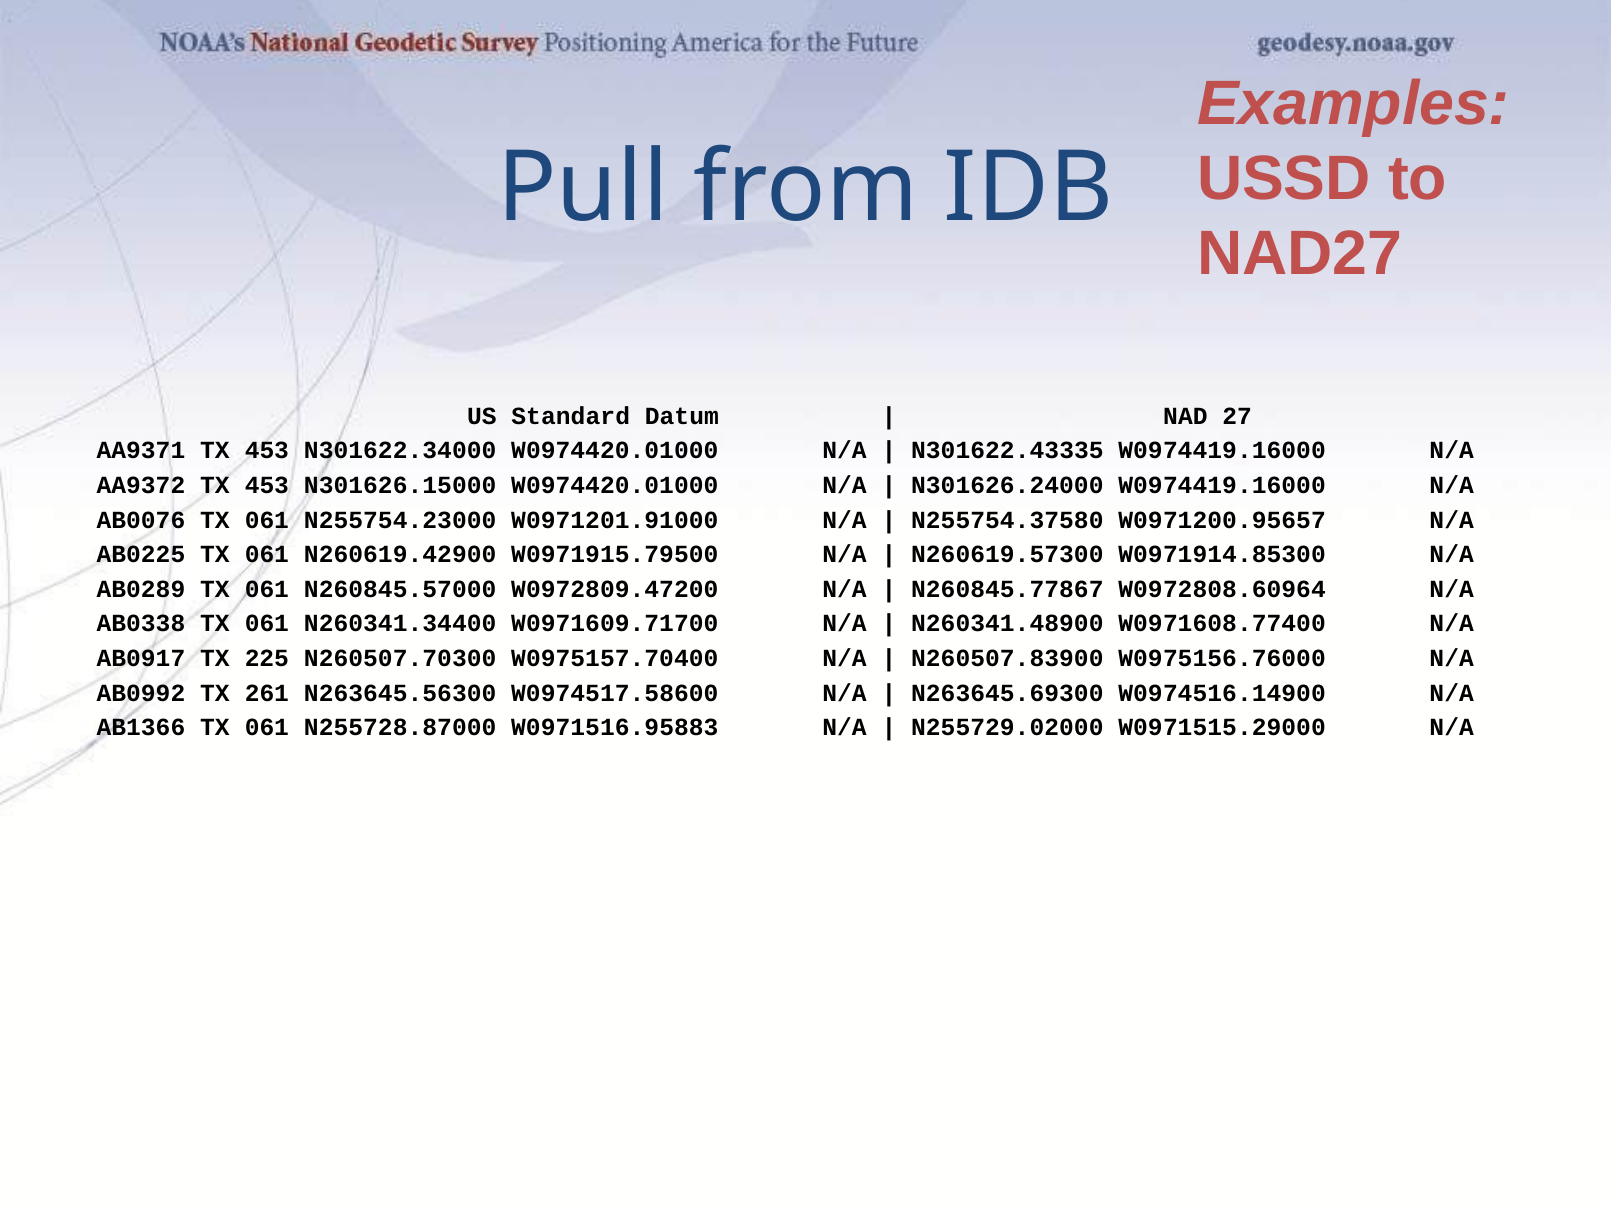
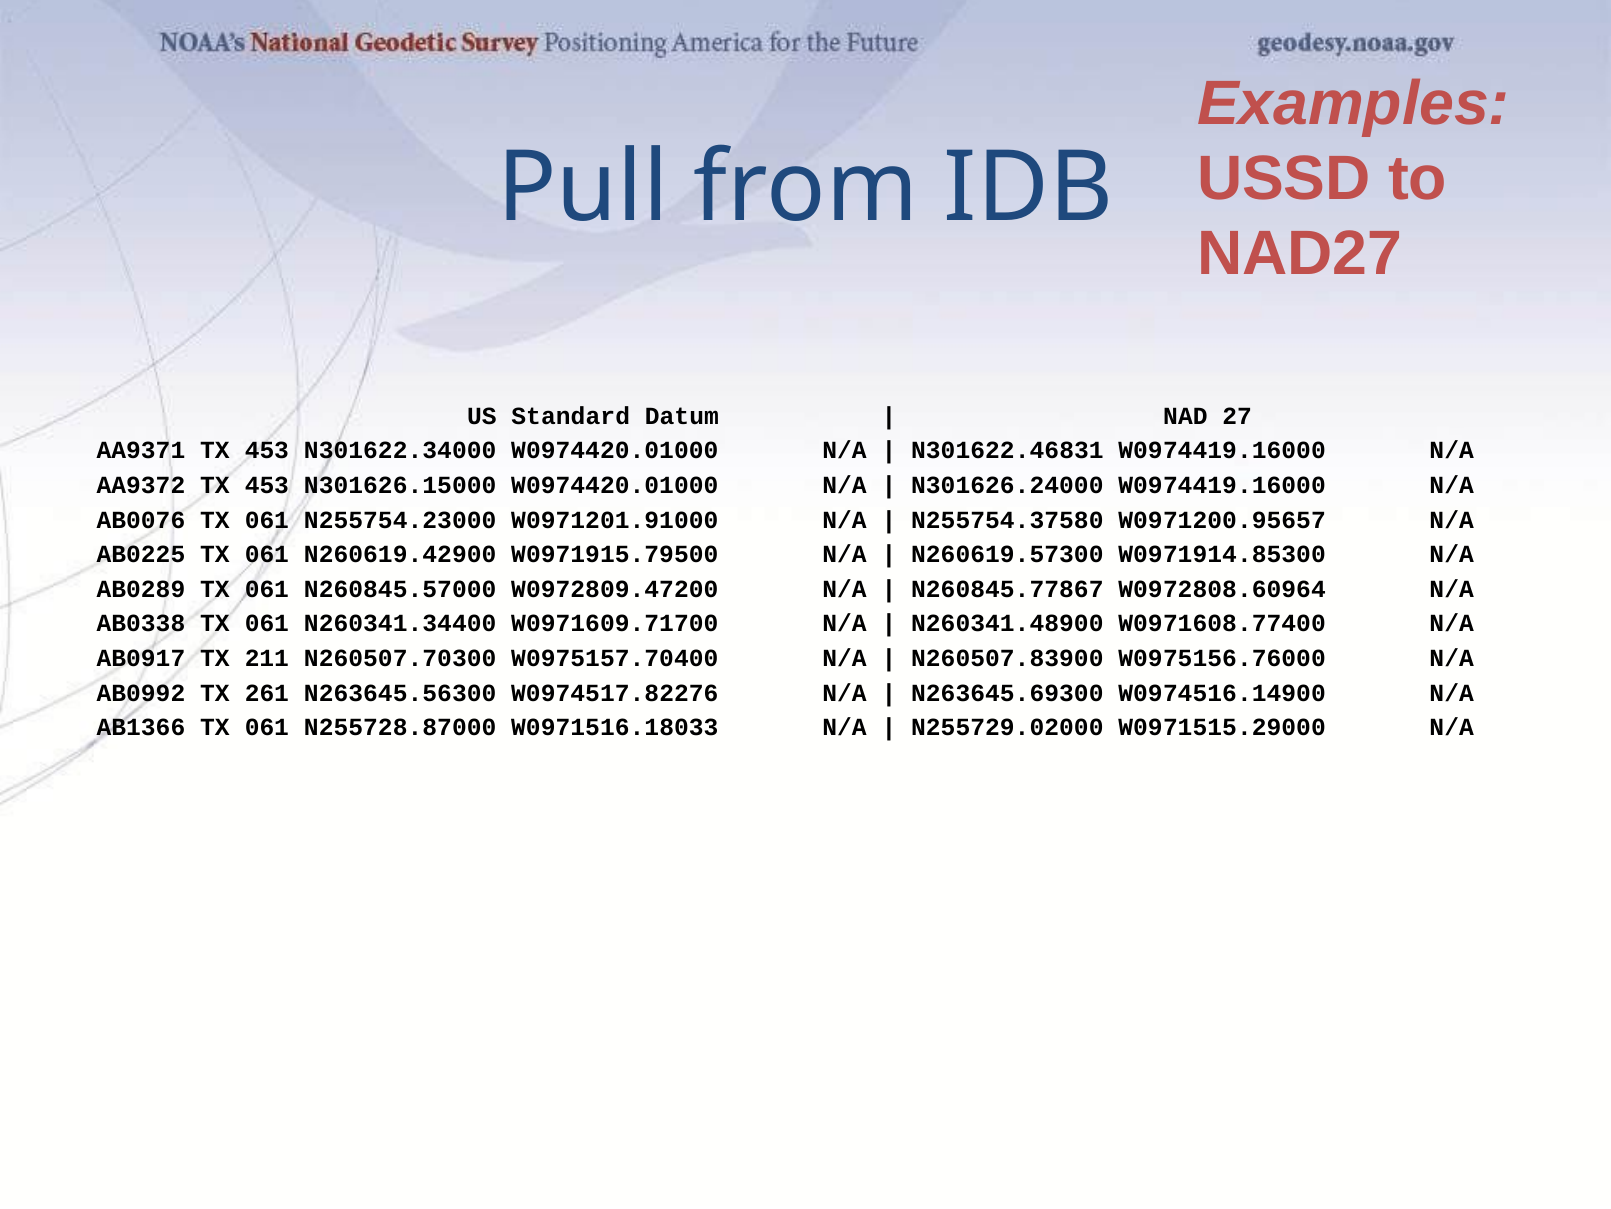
N301622.43335: N301622.43335 -> N301622.46831
225: 225 -> 211
W0974517.58600: W0974517.58600 -> W0974517.82276
W0971516.95883: W0971516.95883 -> W0971516.18033
